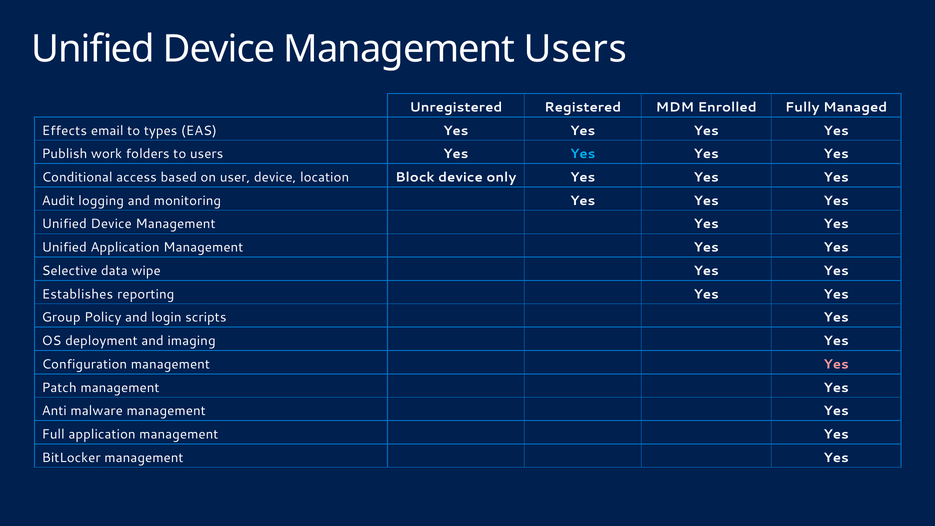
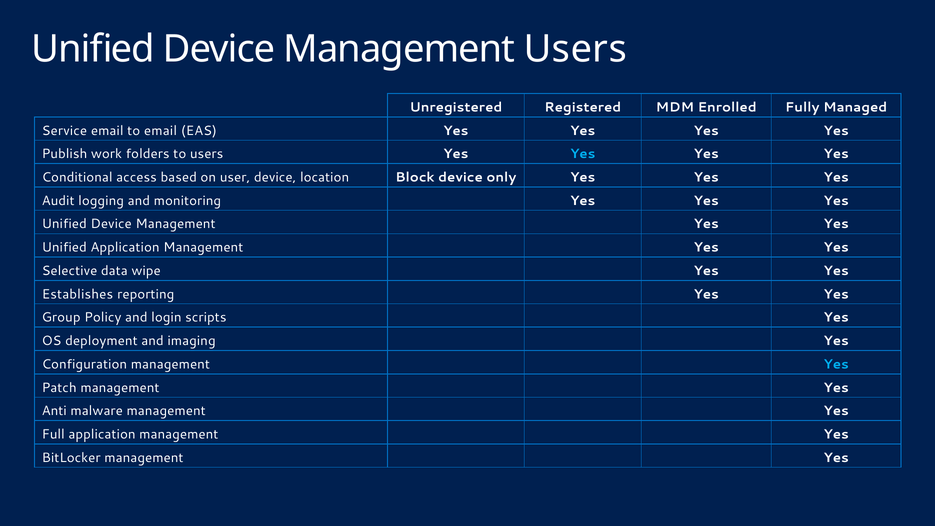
Effects: Effects -> Service
to types: types -> email
Yes at (836, 364) colour: pink -> light blue
